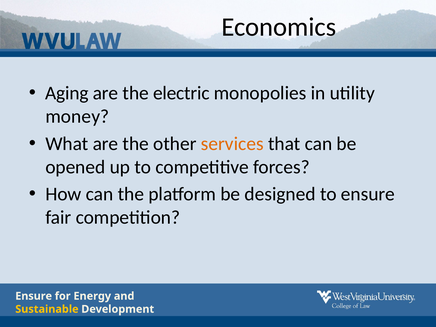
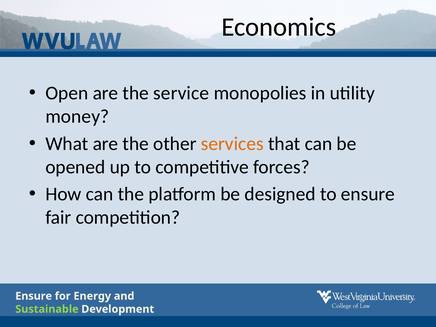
Aging: Aging -> Open
electric: electric -> service
Sustainable colour: yellow -> light green
